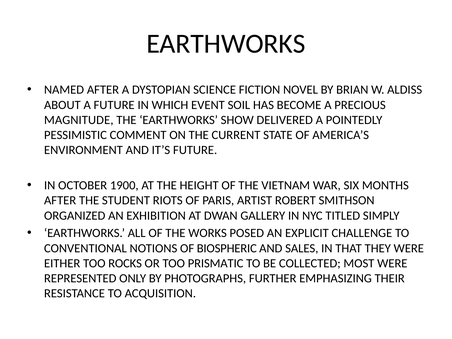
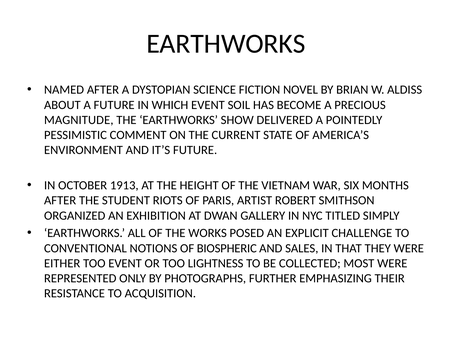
1900: 1900 -> 1913
TOO ROCKS: ROCKS -> EVENT
PRISMATIC: PRISMATIC -> LIGHTNESS
